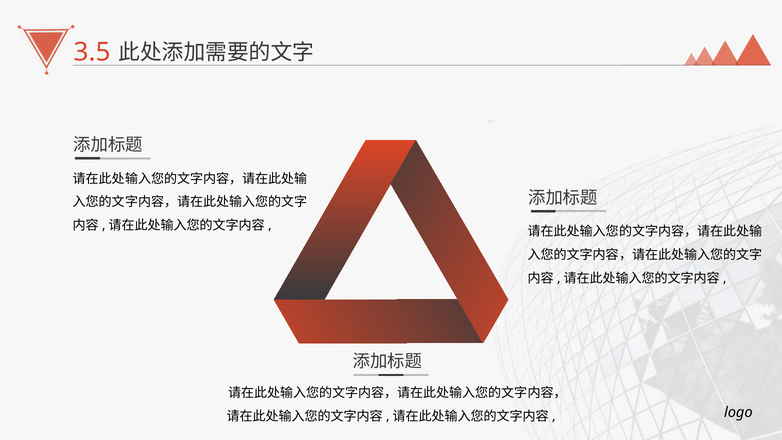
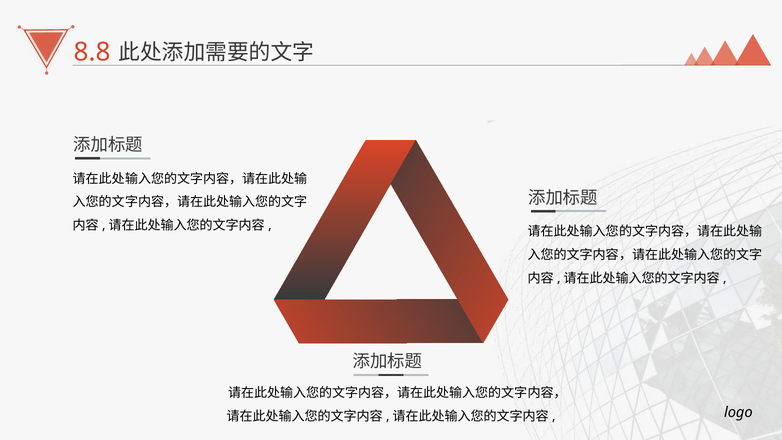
3.5: 3.5 -> 8.8
